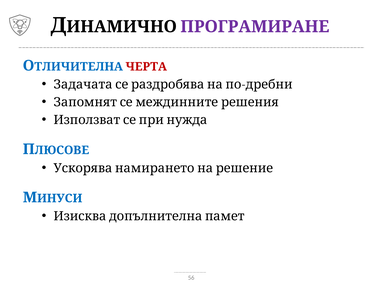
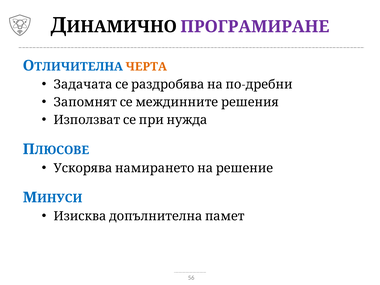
ЧЕРТА colour: red -> orange
